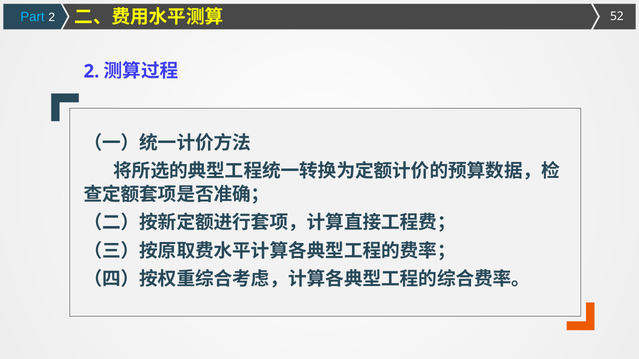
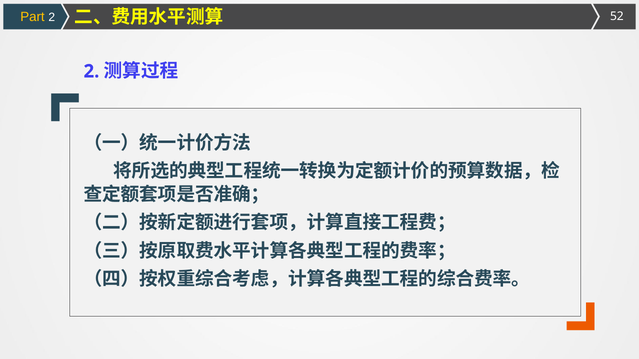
Part colour: light blue -> yellow
